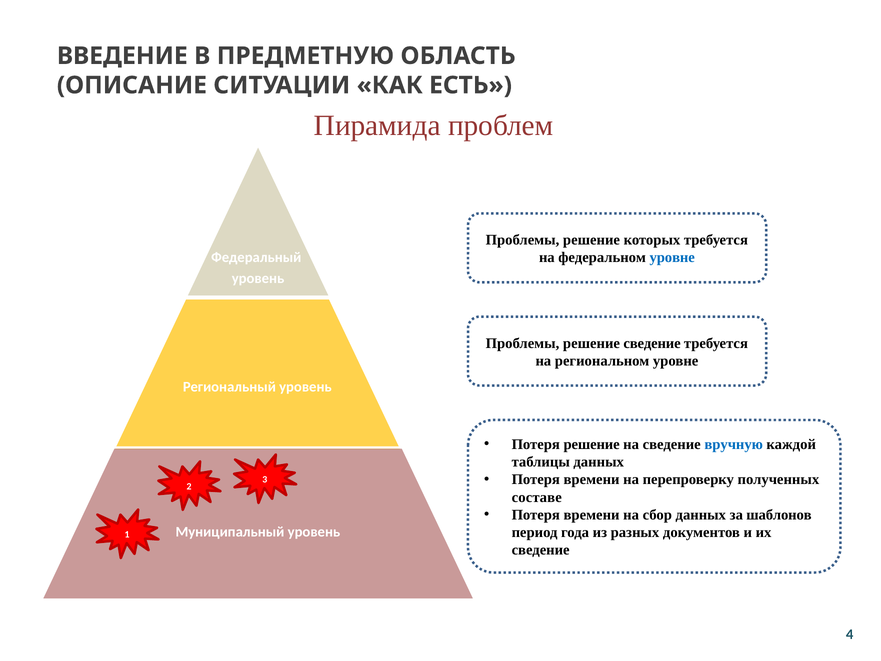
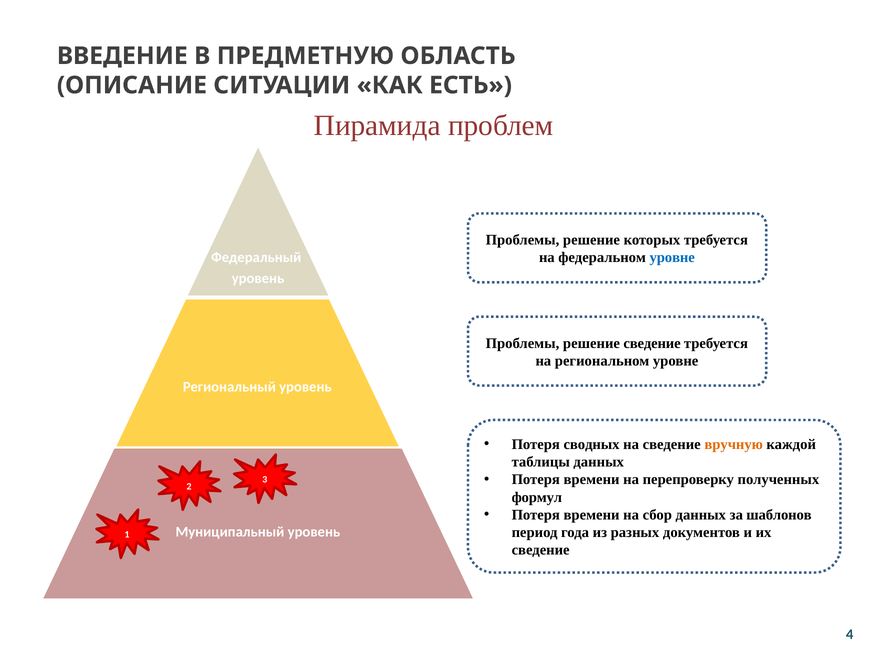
Потеря решение: решение -> сводных
вручную colour: blue -> orange
составе: составе -> формул
